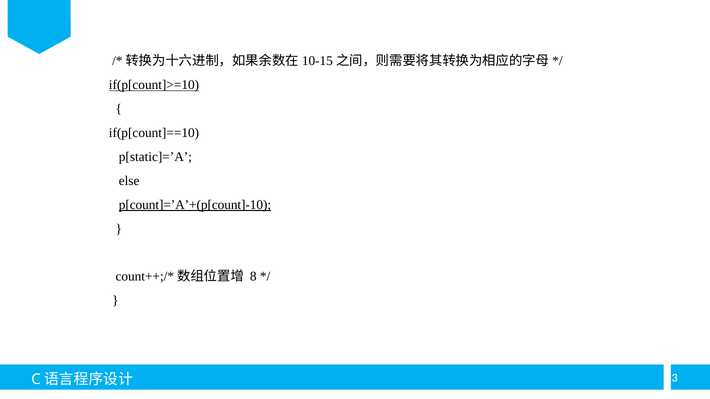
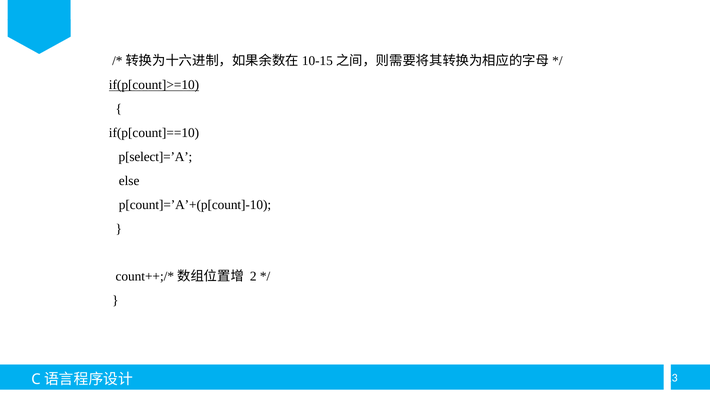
p[static]=’A: p[static]=’A -> p[select]=’A
p[count]=’A’+(p[count]-10 underline: present -> none
8: 8 -> 2
